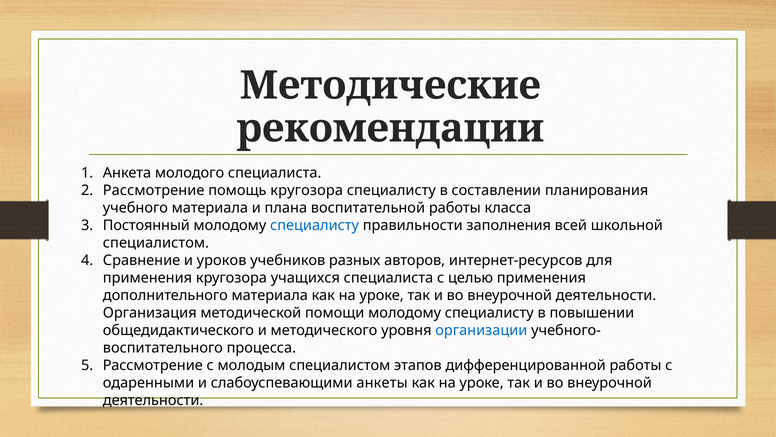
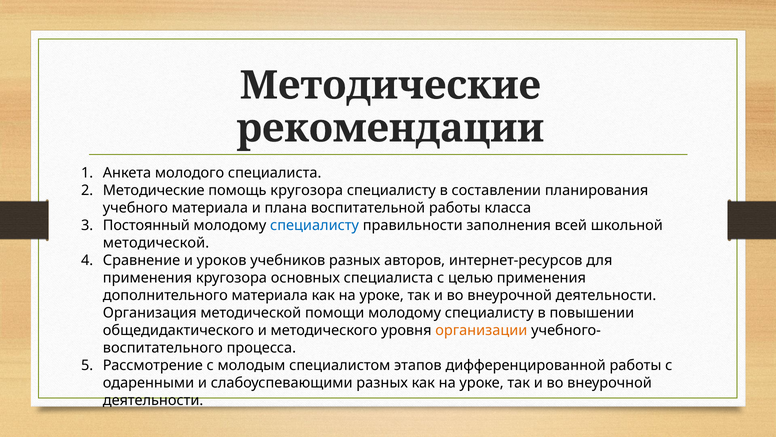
Рассмотрение at (154, 190): Рассмотрение -> Методические
специалистом at (156, 243): специалистом -> методической
учащихся: учащихся -> основных
организации colour: blue -> orange
слабоуспевающими анкеты: анкеты -> разных
